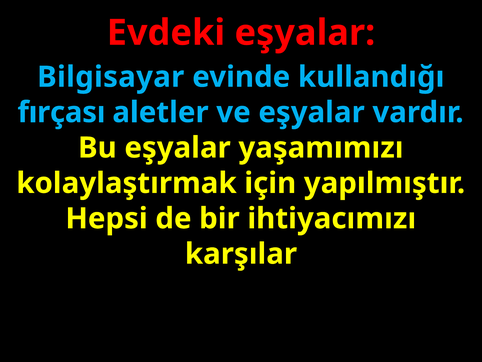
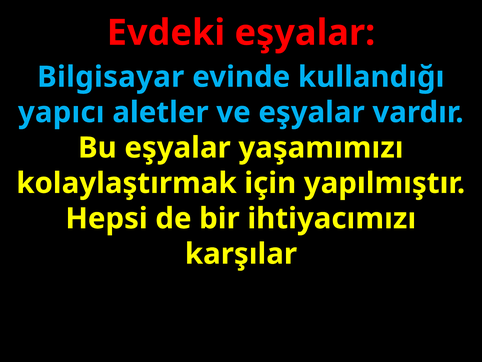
fırçası: fırçası -> yapıcı
